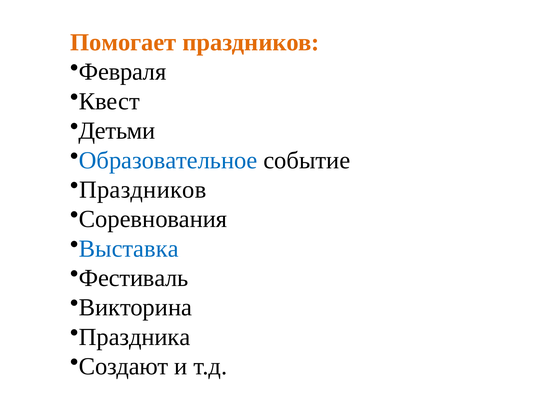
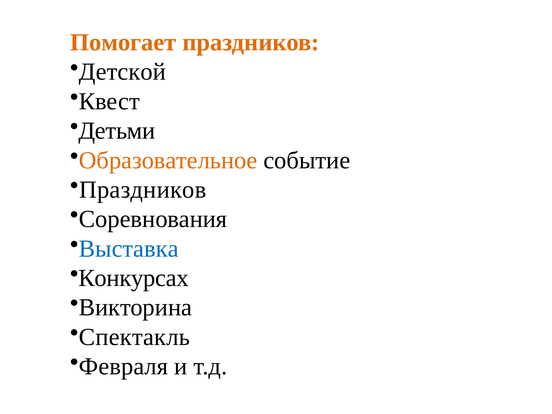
Февраля: Февраля -> Детской
Образовательное colour: blue -> orange
Фестиваль: Фестиваль -> Конкурсах
Праздника: Праздника -> Спектакль
Создают: Создают -> Февраля
